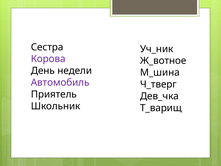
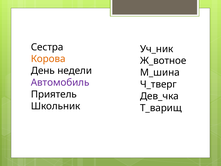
Корова colour: purple -> orange
